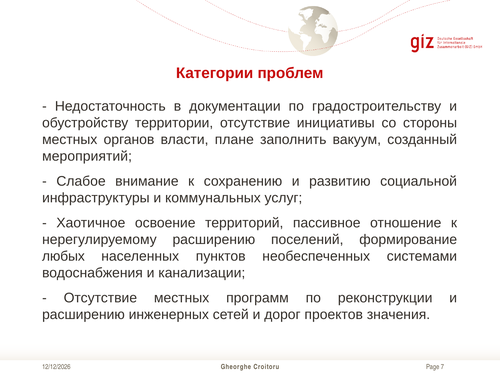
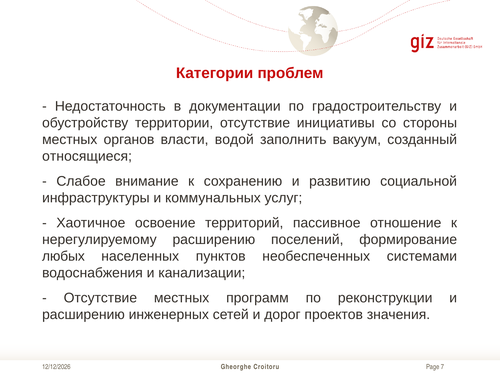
плане: плане -> водой
мероприятий: мероприятий -> относящиеся
